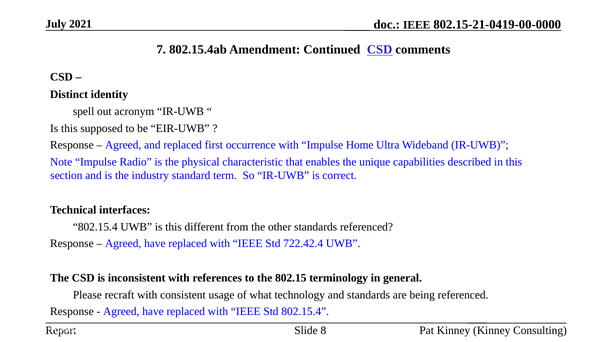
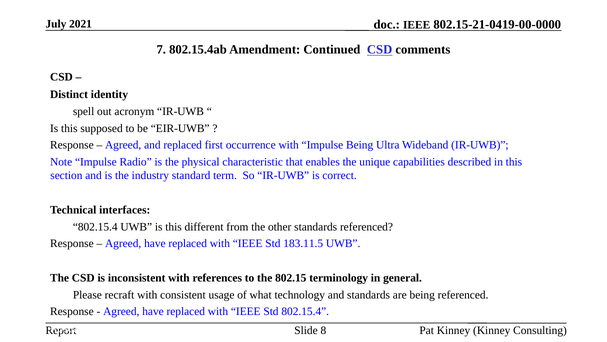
Impulse Home: Home -> Being
722.42.4: 722.42.4 -> 183.11.5
